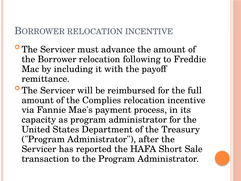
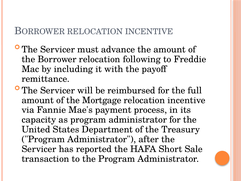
Complies: Complies -> Mortgage
